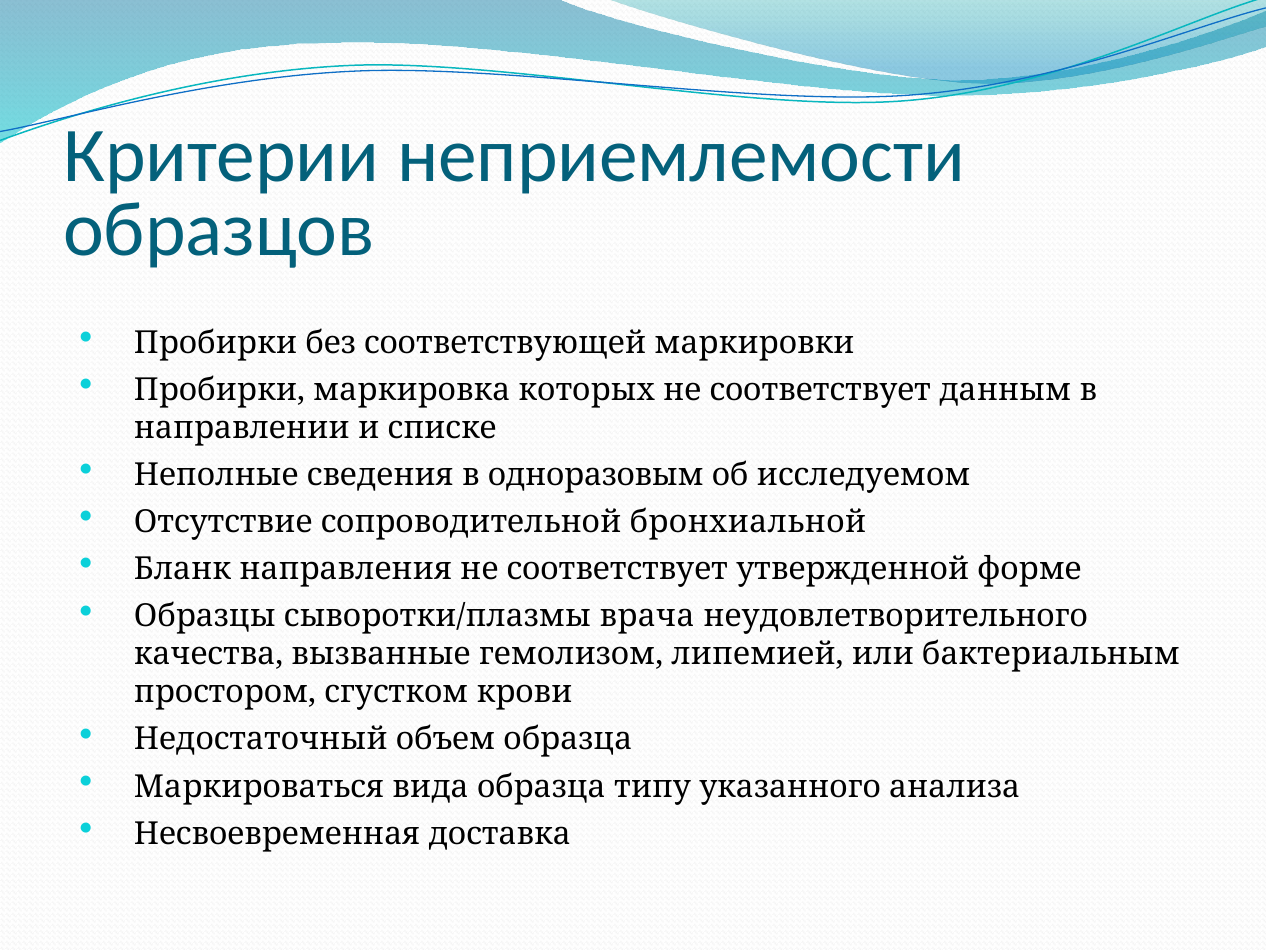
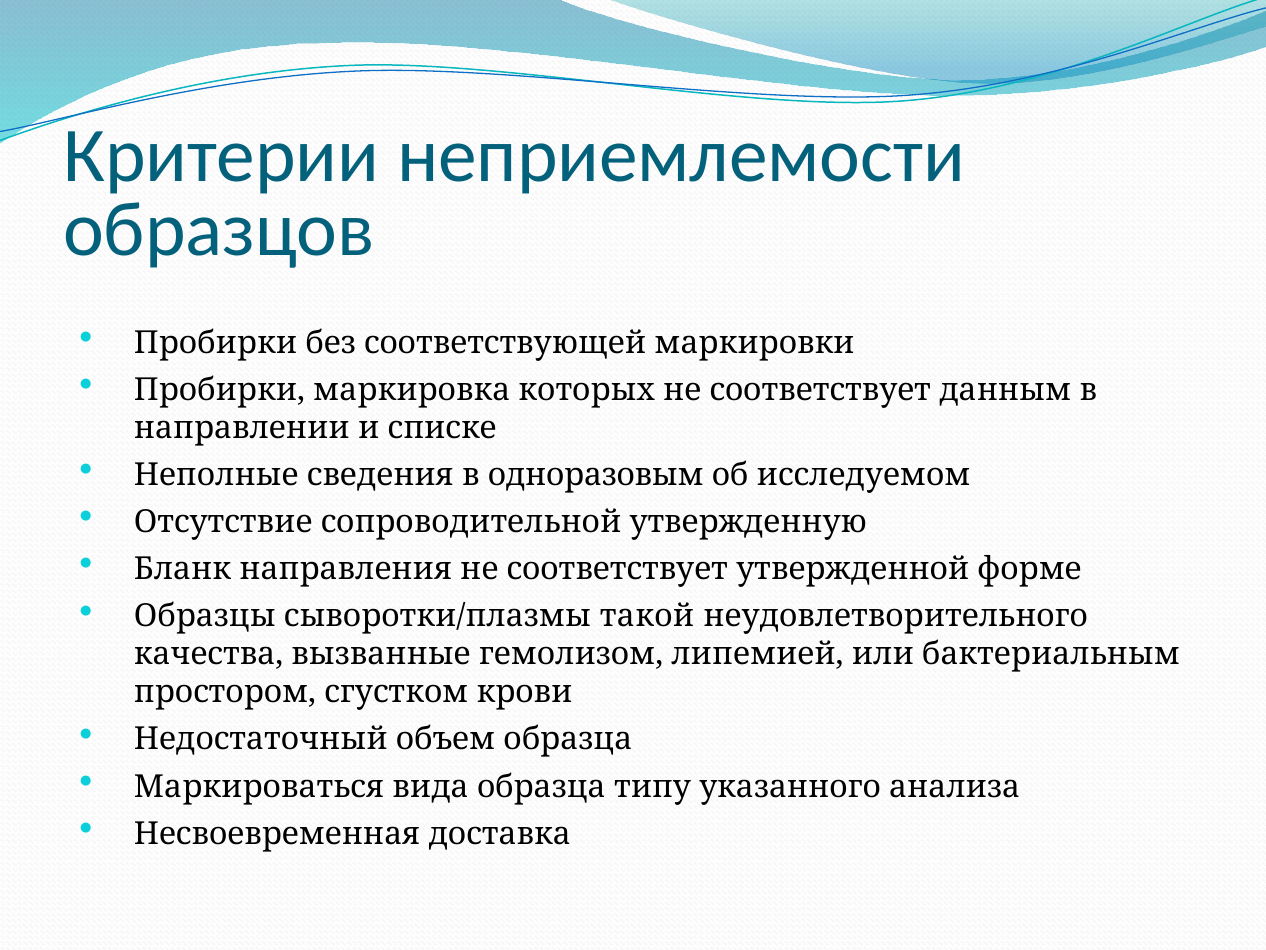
бронхиальной: бронхиальной -> утвержденную
врача: врача -> такой
